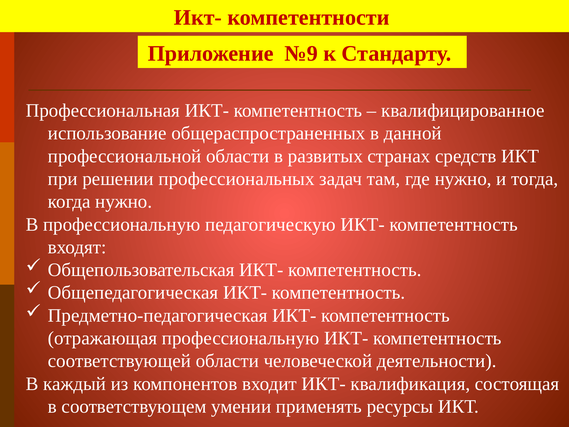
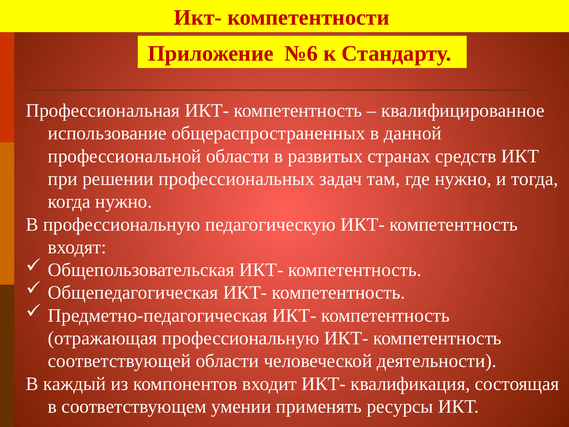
№9: №9 -> №6
